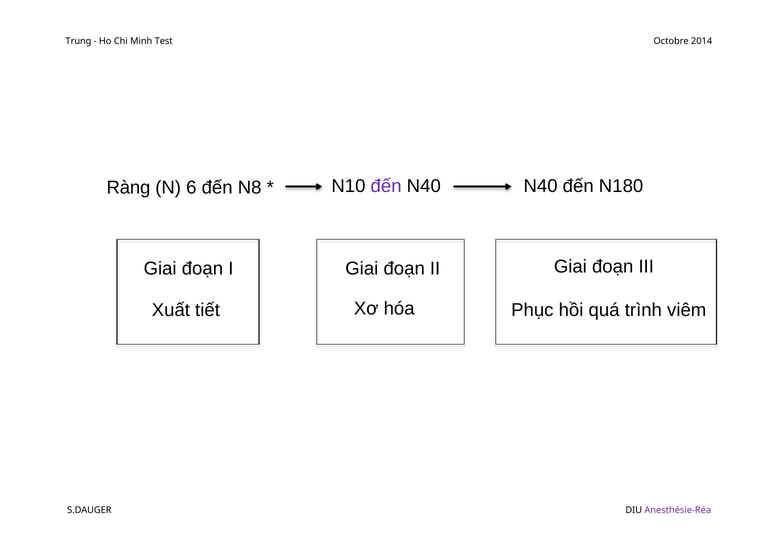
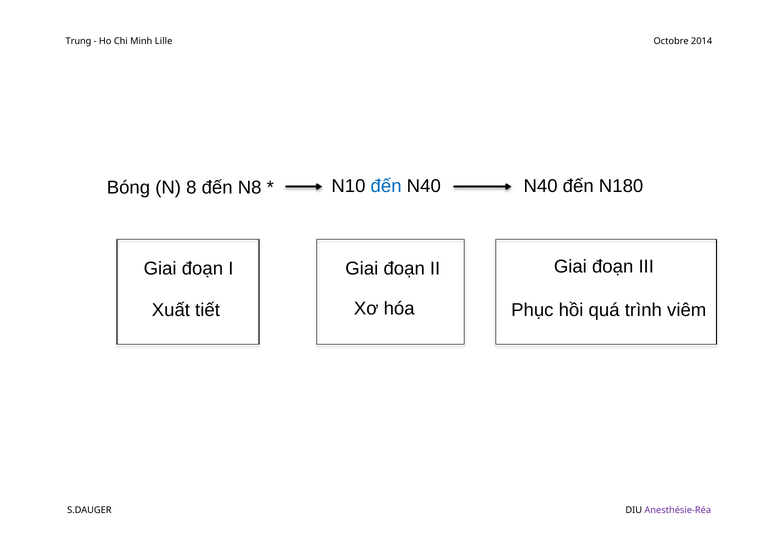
Test: Test -> Lille
Ràng: Ràng -> Bóng
6: 6 -> 8
đến at (386, 186) colour: purple -> blue
